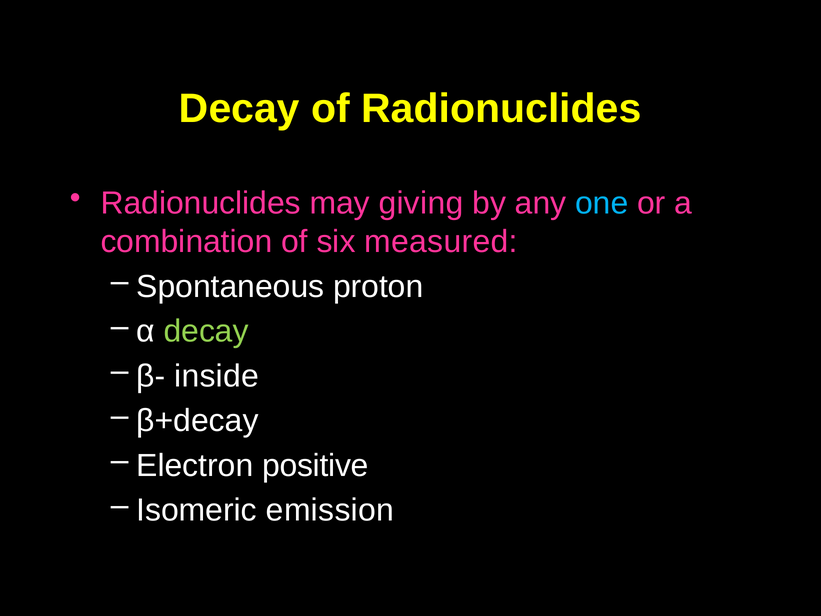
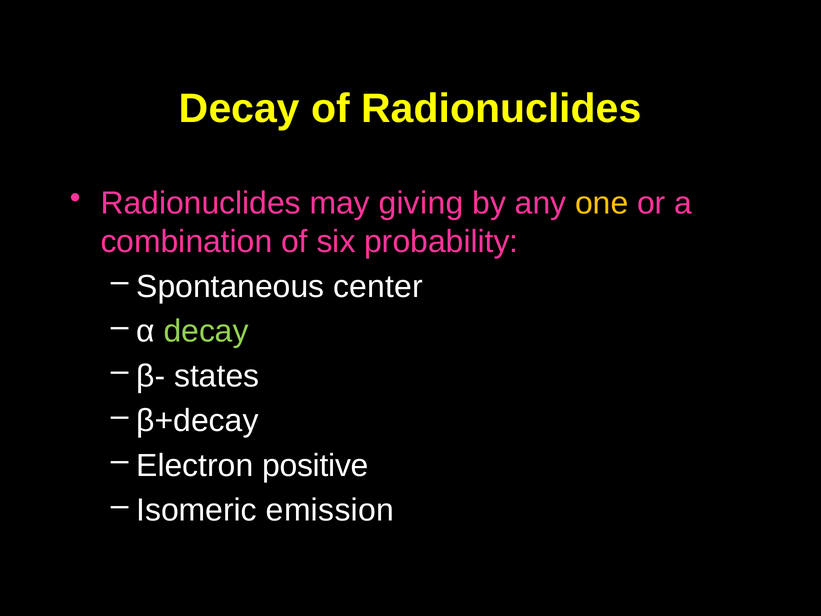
one colour: light blue -> yellow
measured: measured -> probability
proton: proton -> center
inside: inside -> states
